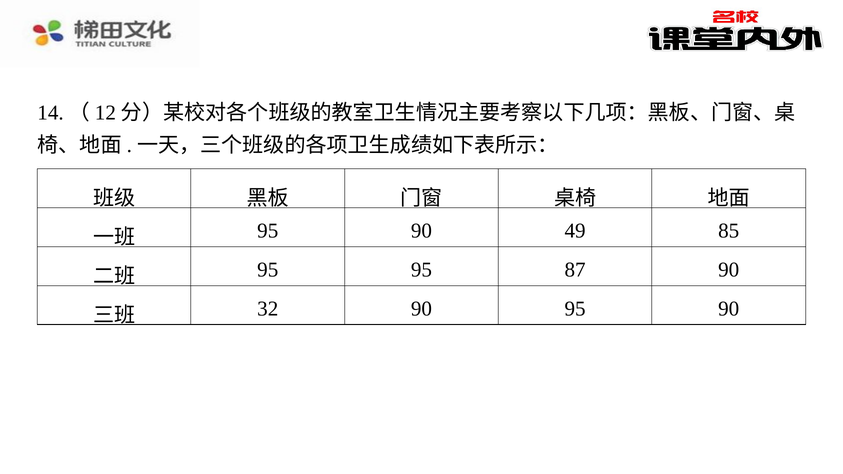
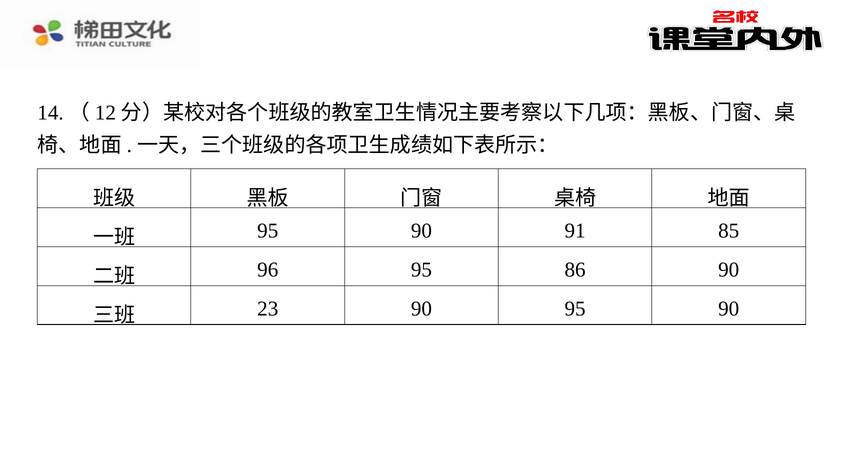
49: 49 -> 91
95 at (268, 270): 95 -> 96
87: 87 -> 86
32: 32 -> 23
